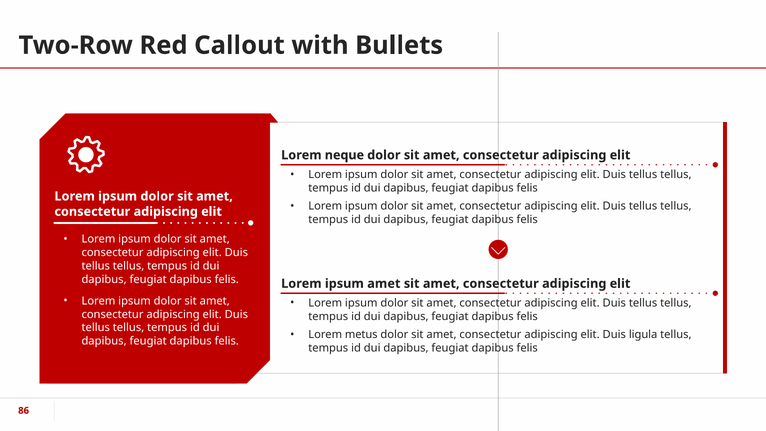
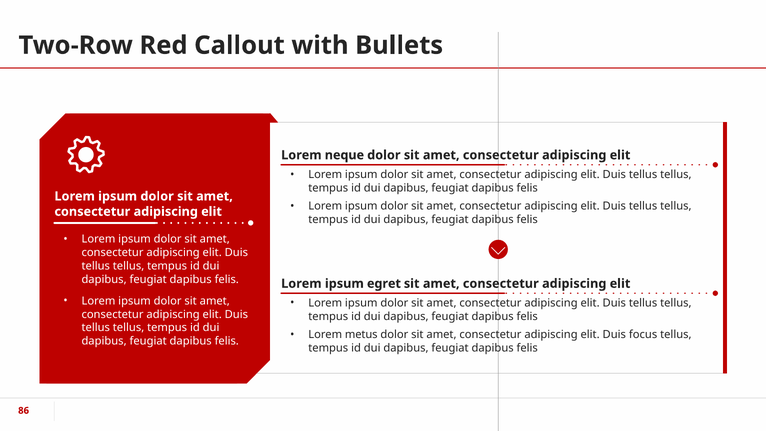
ipsum amet: amet -> egret
ligula: ligula -> focus
